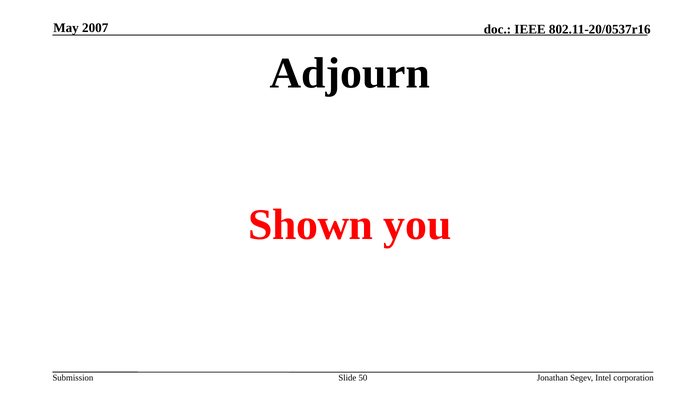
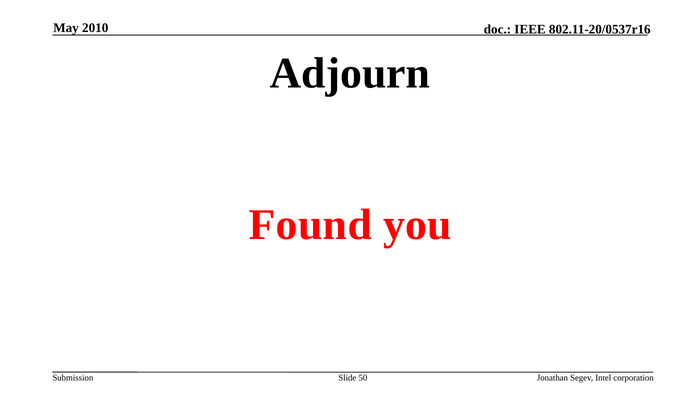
2007: 2007 -> 2010
Shown: Shown -> Found
